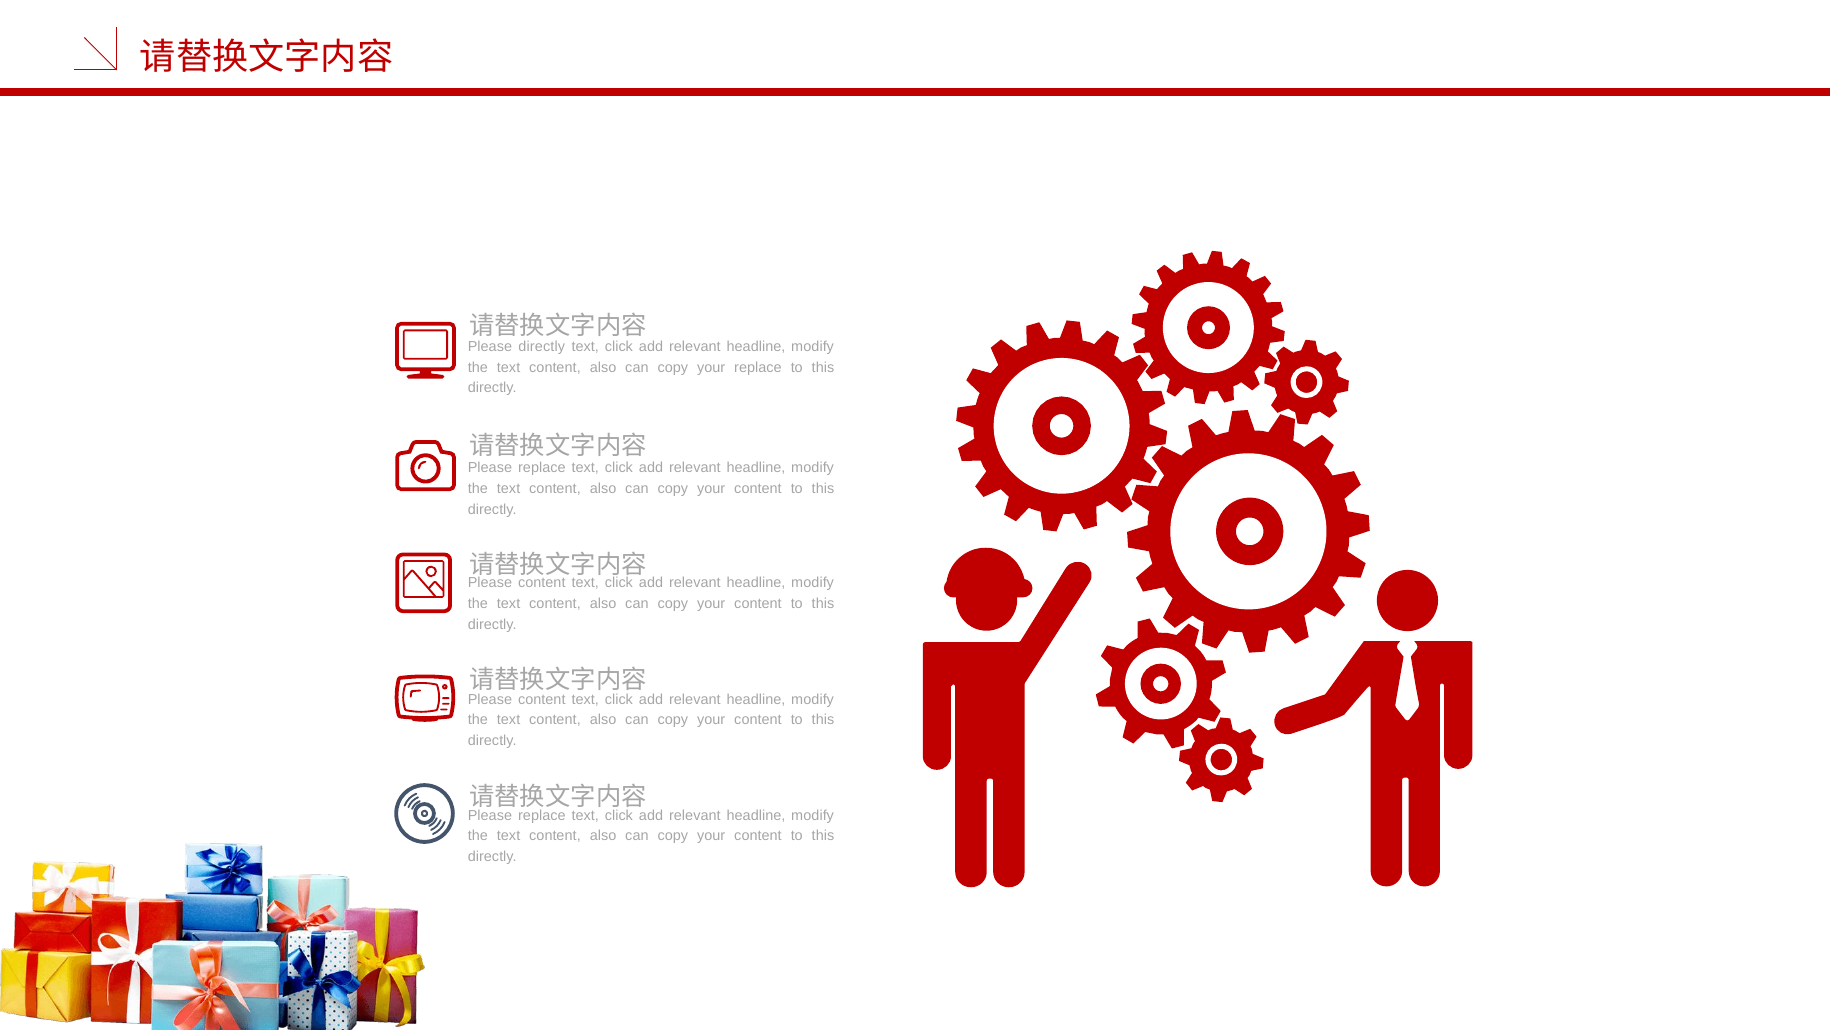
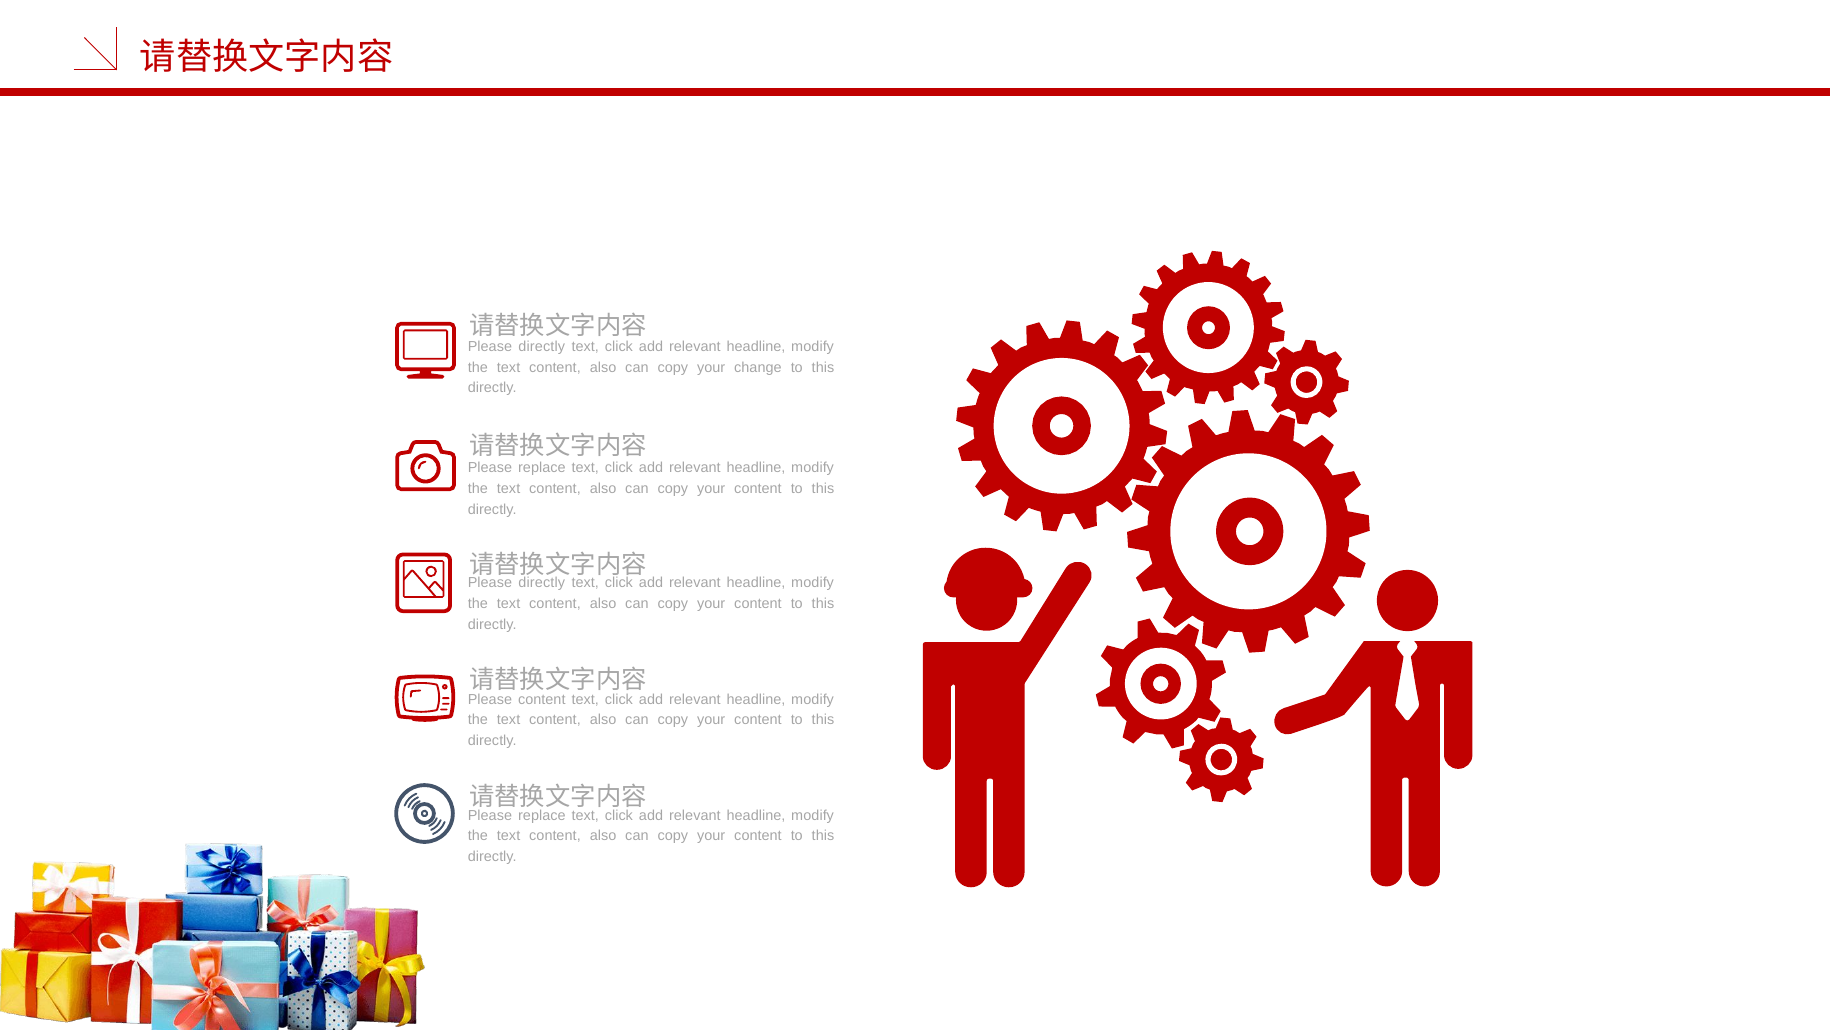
your replace: replace -> change
content at (542, 582): content -> directly
